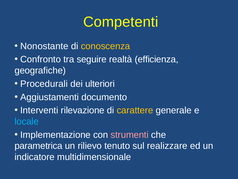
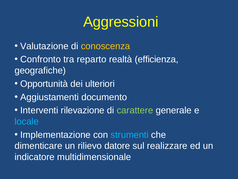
Competenti: Competenti -> Aggressioni
Nonostante: Nonostante -> Valutazione
seguire: seguire -> reparto
Procedurali: Procedurali -> Opportunità
carattere colour: yellow -> light green
strumenti colour: pink -> light blue
parametrica: parametrica -> dimenticare
tenuto: tenuto -> datore
